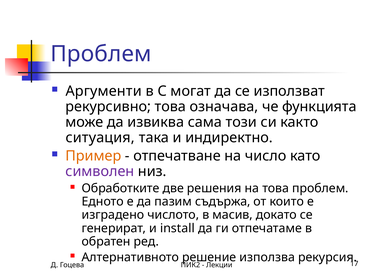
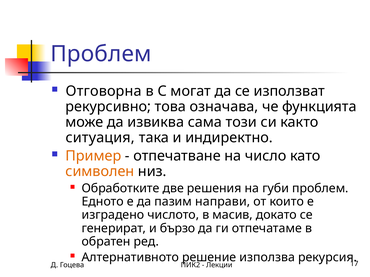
Аргументи: Аргументи -> Отговорна
символен colour: purple -> orange
на това: това -> губи
съдържа: съдържа -> направи
install: install -> бързо
